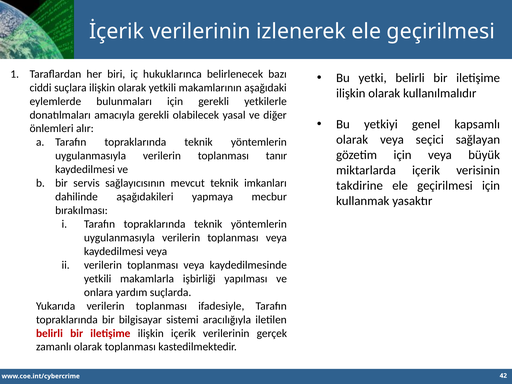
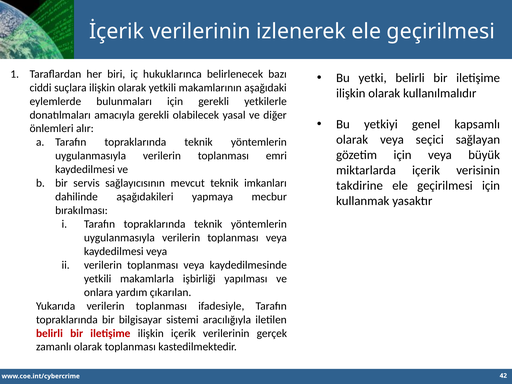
tanır: tanır -> emri
suçlarda: suçlarda -> çıkarılan
